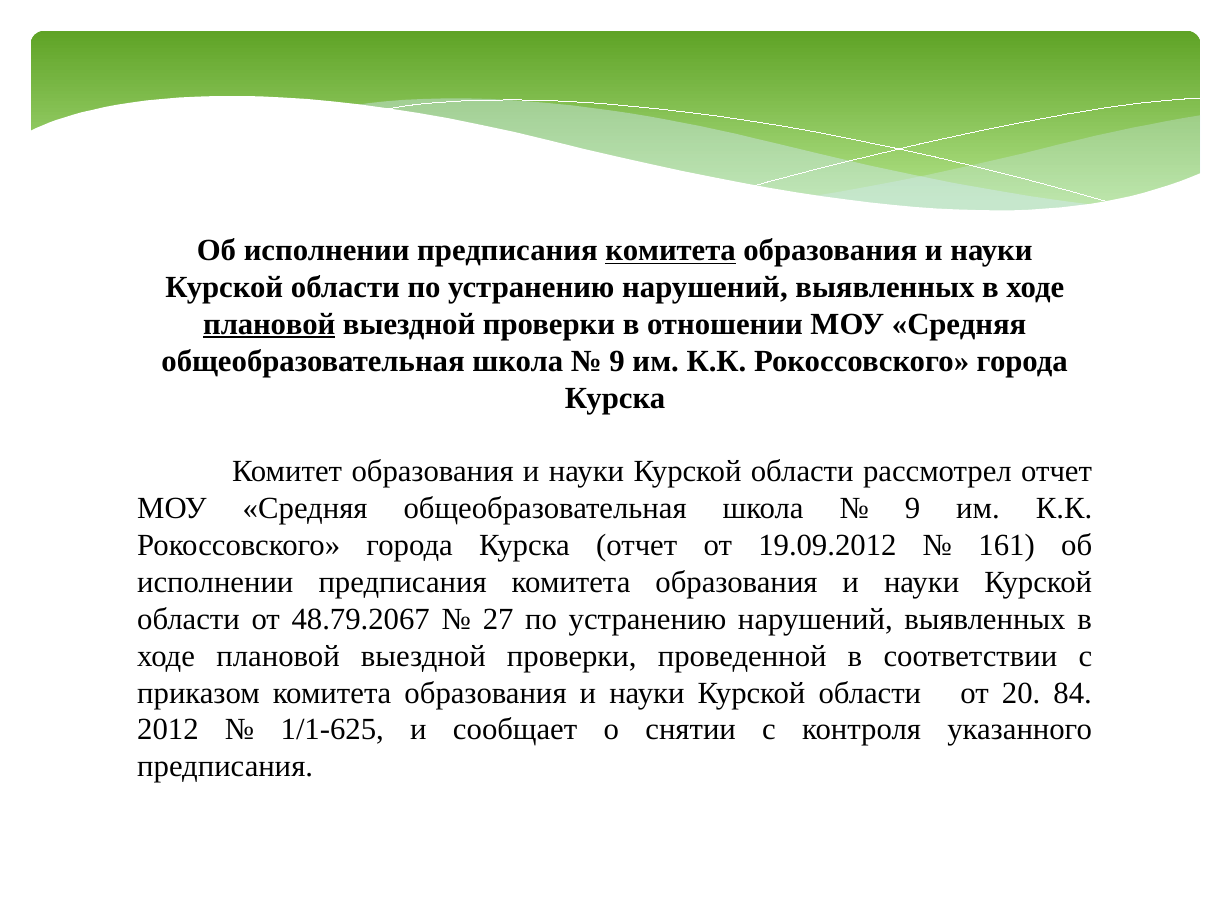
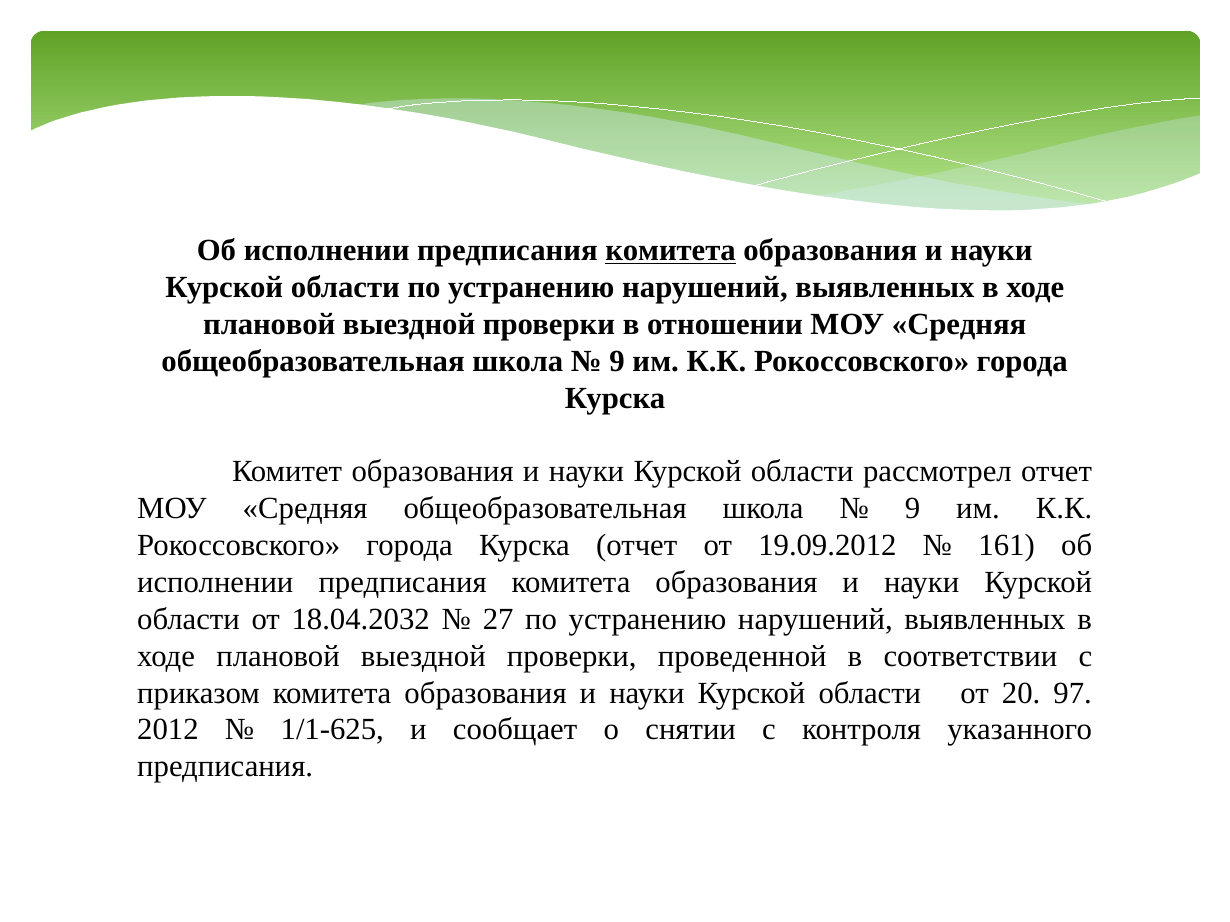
плановой at (269, 324) underline: present -> none
48.79.2067: 48.79.2067 -> 18.04.2032
84: 84 -> 97
